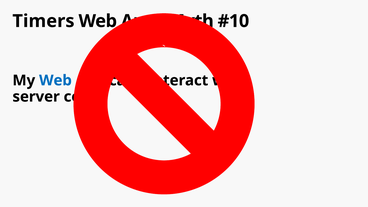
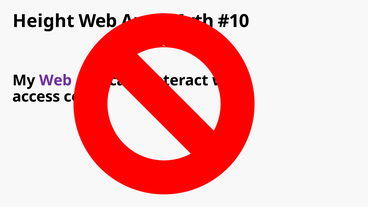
Timers: Timers -> Height
Web at (55, 80) colour: blue -> purple
server: server -> access
